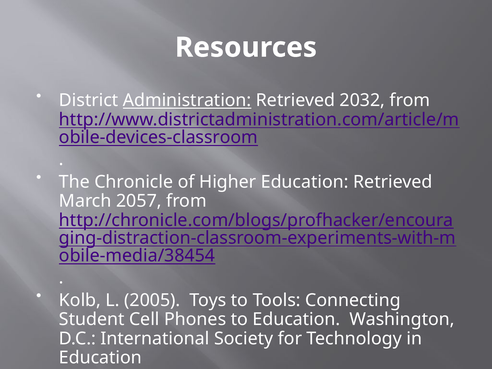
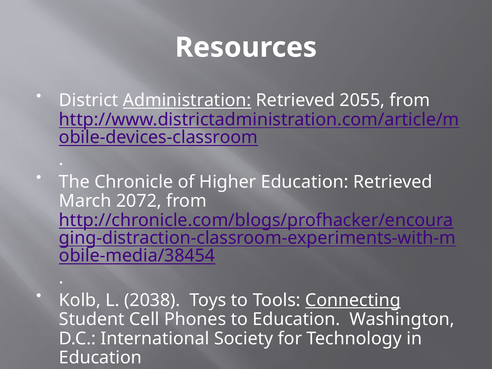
2032: 2032 -> 2055
2057: 2057 -> 2072
2005: 2005 -> 2038
Connecting underline: none -> present
